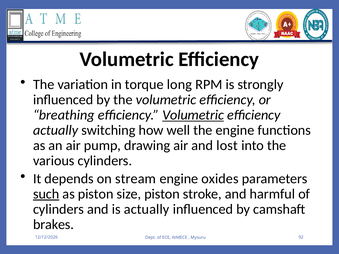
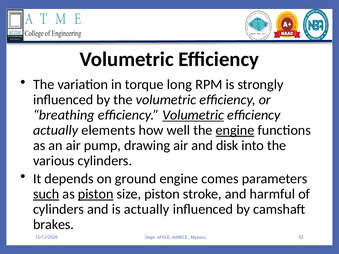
switching: switching -> elements
engine at (235, 130) underline: none -> present
lost: lost -> disk
stream: stream -> ground
oxides: oxides -> comes
piston at (96, 194) underline: none -> present
